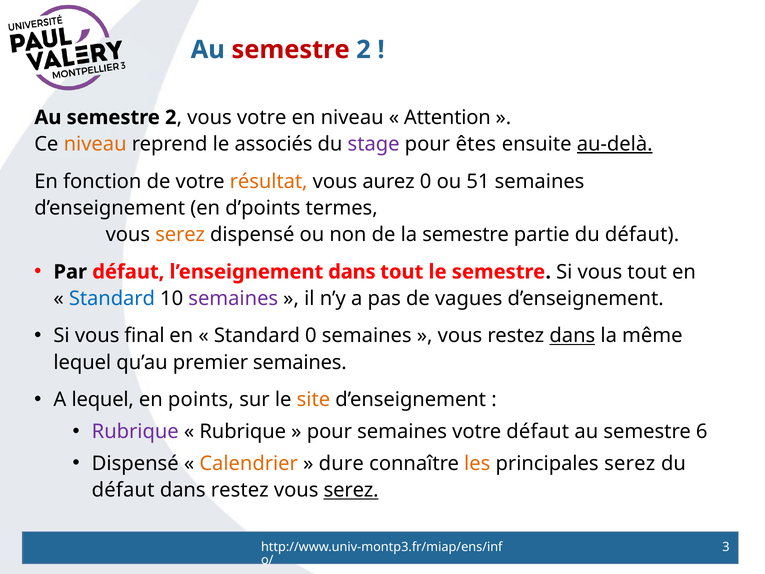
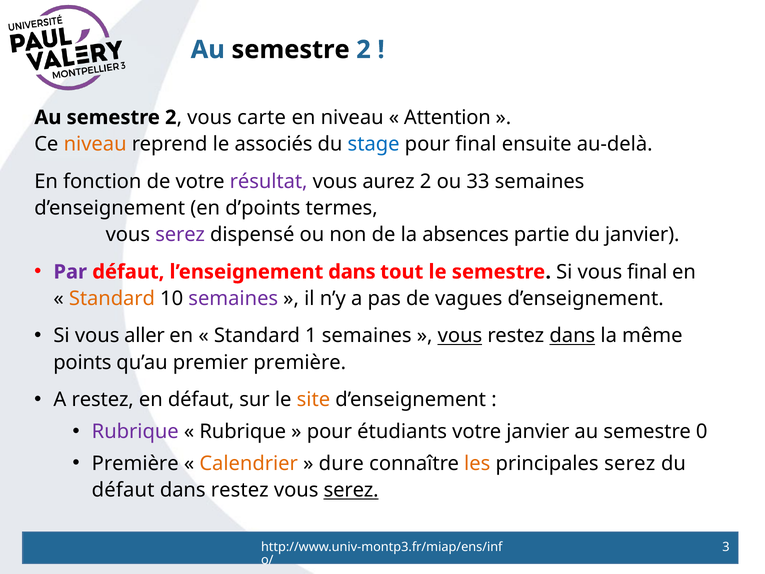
semestre at (291, 50) colour: red -> black
vous votre: votre -> carte
stage colour: purple -> blue
pour êtes: êtes -> final
au-delà underline: present -> none
résultat colour: orange -> purple
aurez 0: 0 -> 2
51: 51 -> 33
serez at (180, 235) colour: orange -> purple
la semestre: semestre -> absences
partie du défaut: défaut -> janvier
Par colour: black -> purple
vous tout: tout -> final
Standard at (112, 298) colour: blue -> orange
final: final -> aller
Standard 0: 0 -> 1
vous at (460, 336) underline: none -> present
lequel at (82, 362): lequel -> points
premier semaines: semaines -> première
A lequel: lequel -> restez
en points: points -> défaut
pour semaines: semaines -> étudiants
votre défaut: défaut -> janvier
6: 6 -> 0
Dispensé at (135, 463): Dispensé -> Première
